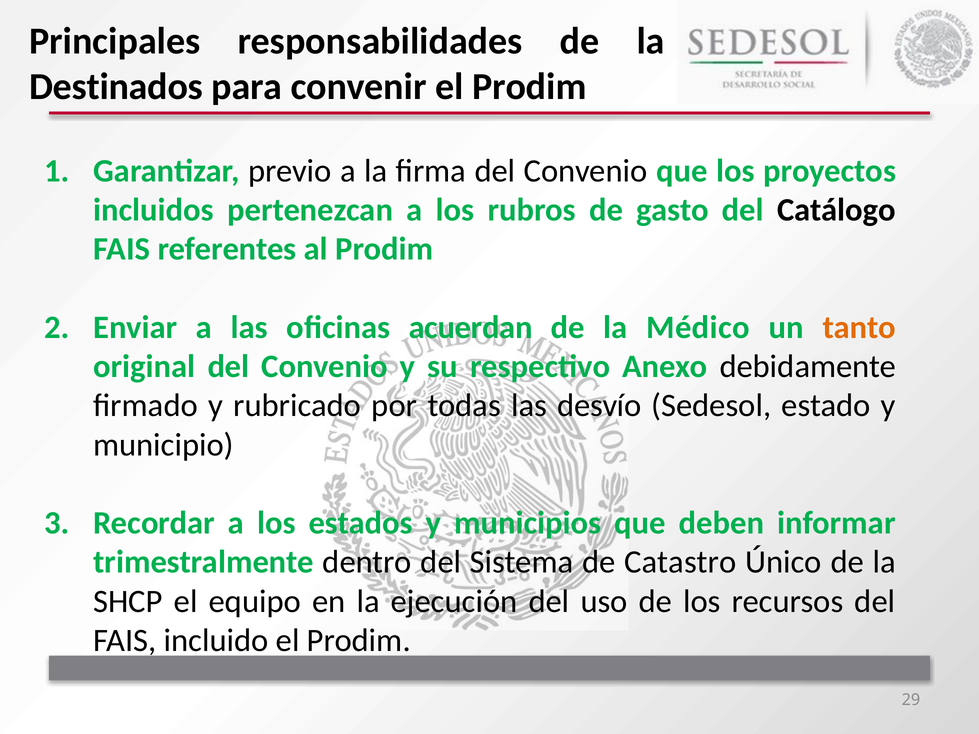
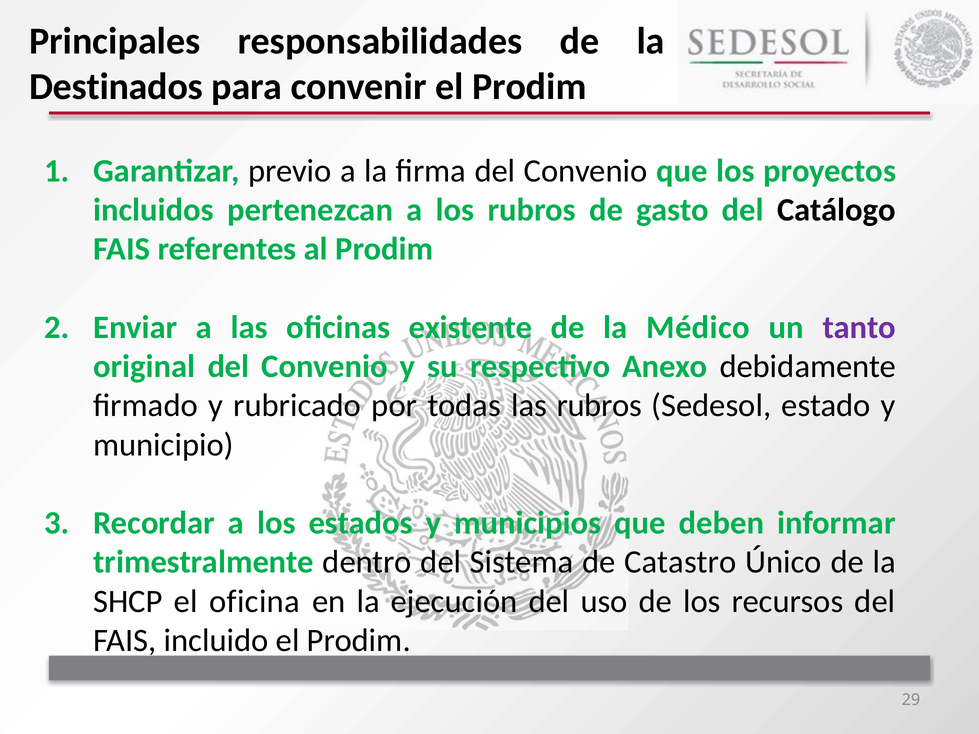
acuerdan: acuerdan -> existente
tanto colour: orange -> purple
las desvío: desvío -> rubros
equipo: equipo -> oficina
